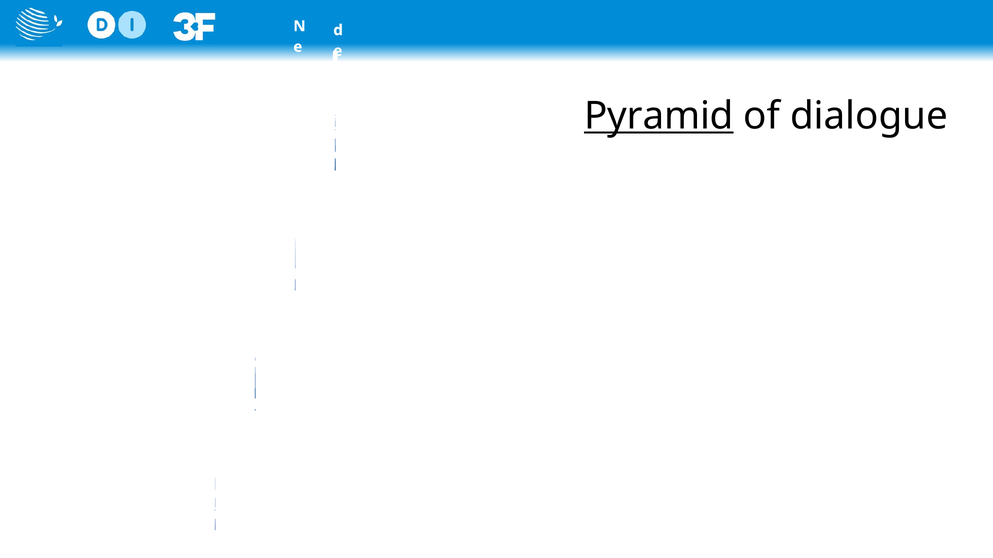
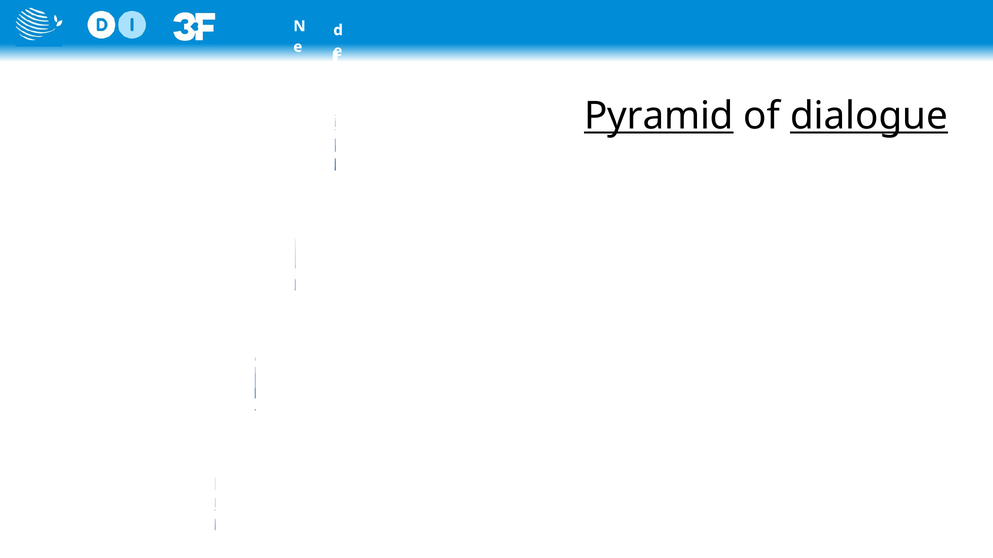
dialogue underline: none -> present
